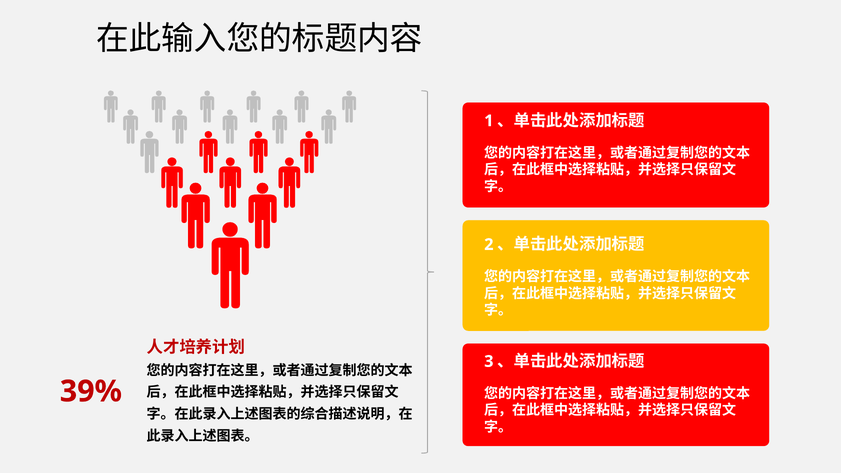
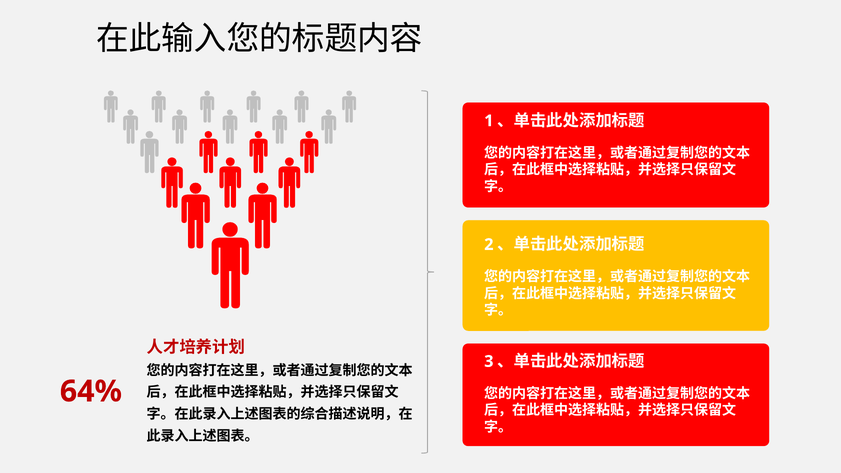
39%: 39% -> 64%
